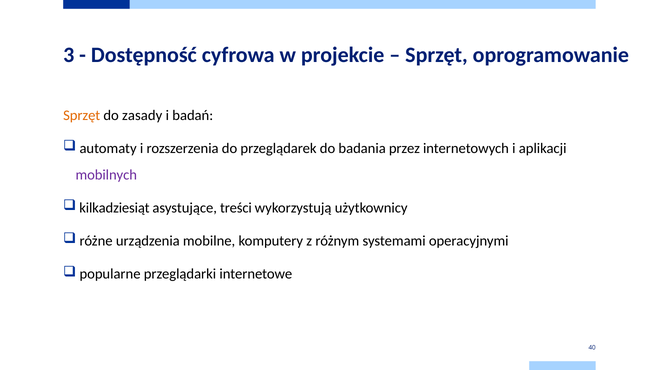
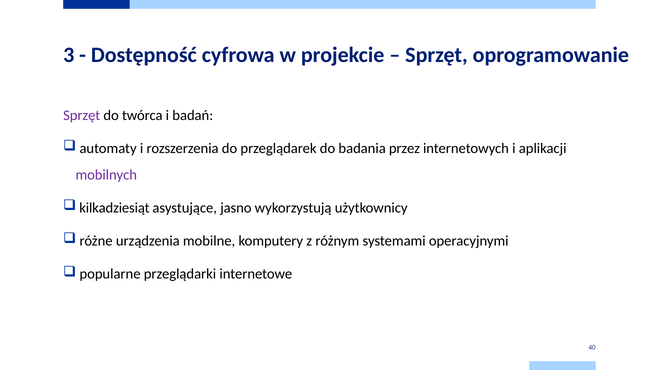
Sprzęt at (82, 116) colour: orange -> purple
zasady: zasady -> twórca
treści: treści -> jasno
